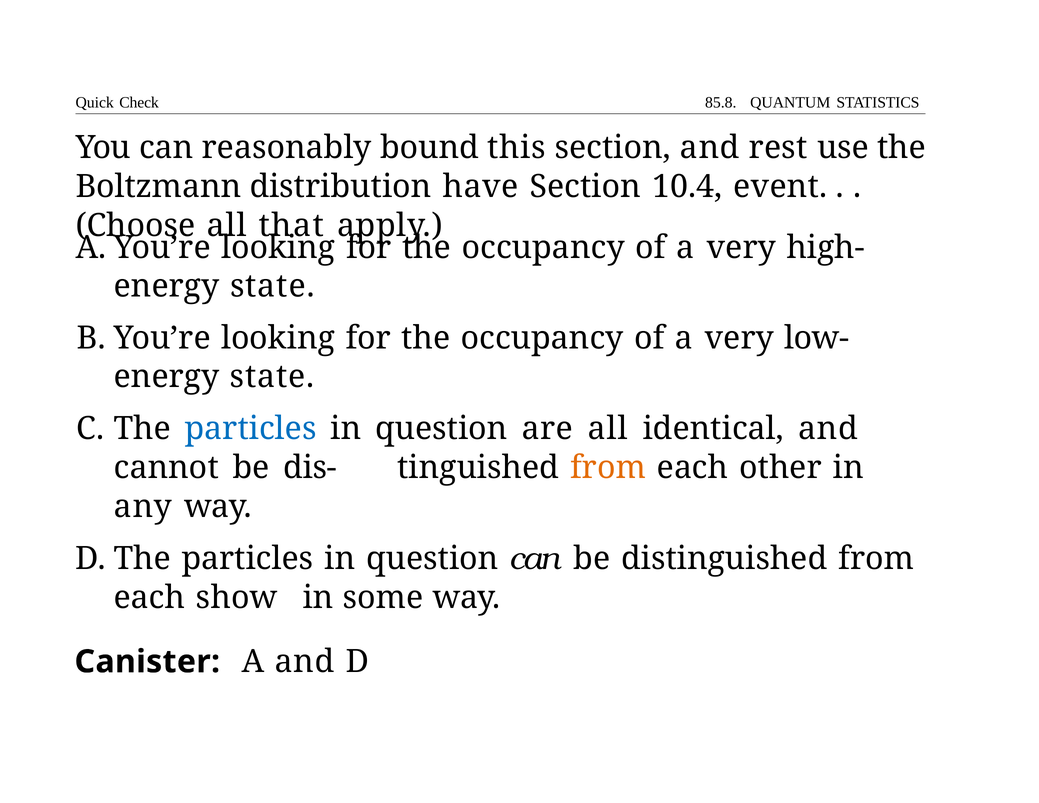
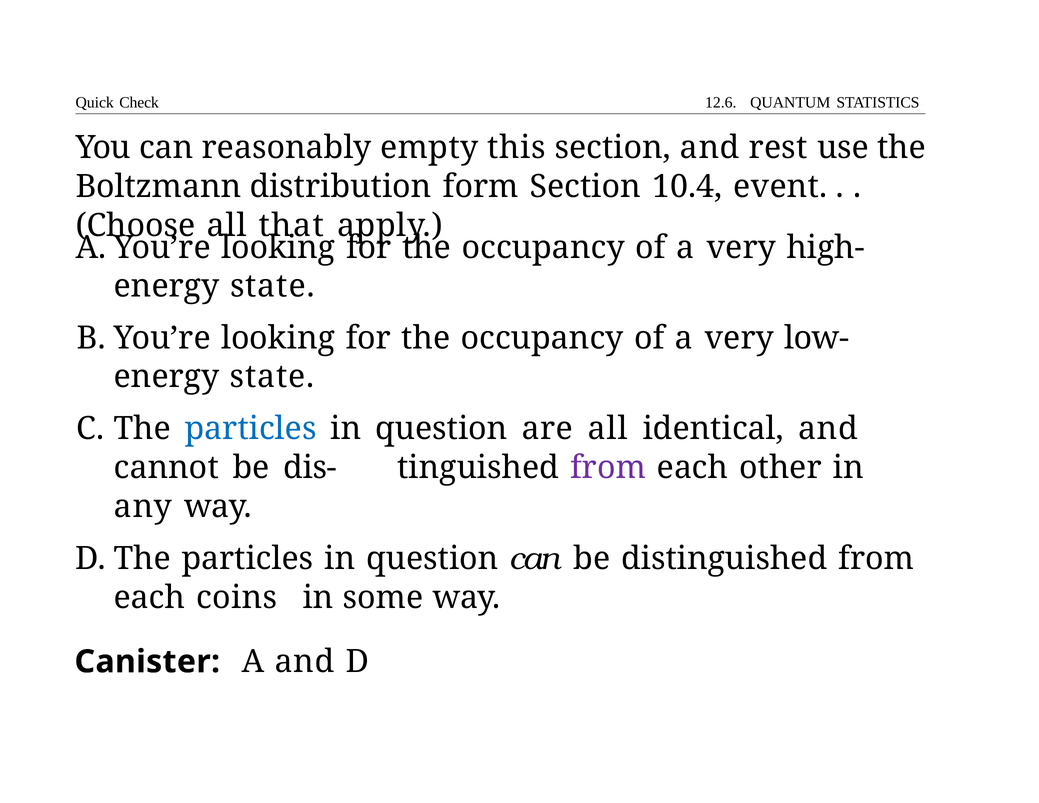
85.8: 85.8 -> 12.6
bound: bound -> empty
have: have -> form
from at (608, 468) colour: orange -> purple
show: show -> coins
